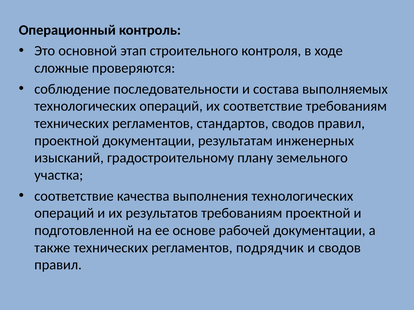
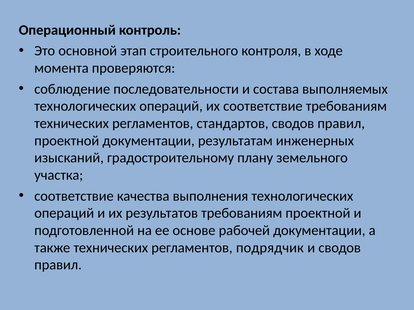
сложные: сложные -> момента
